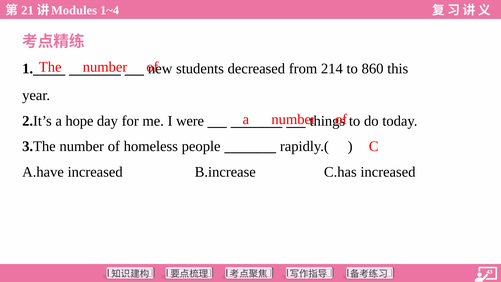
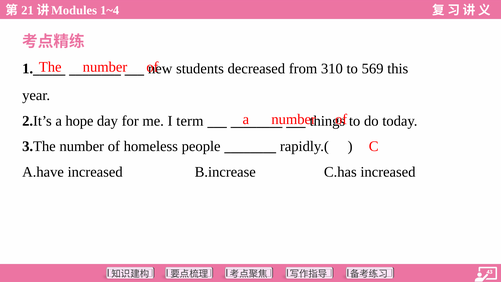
214: 214 -> 310
860: 860 -> 569
were: were -> term
